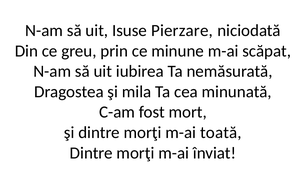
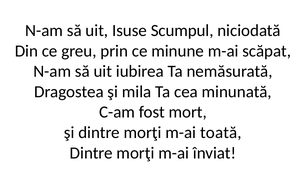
Pierzare: Pierzare -> Scumpul
